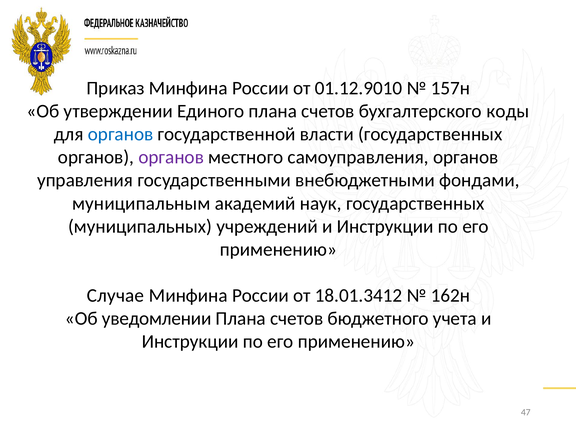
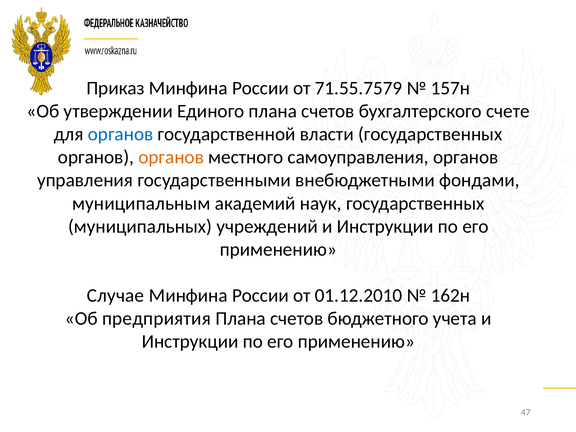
01.12.9010: 01.12.9010 -> 71.55.7579
коды: коды -> счете
органов at (171, 157) colour: purple -> orange
18.01.3412: 18.01.3412 -> 01.12.2010
уведомлении: уведомлении -> предприятия
